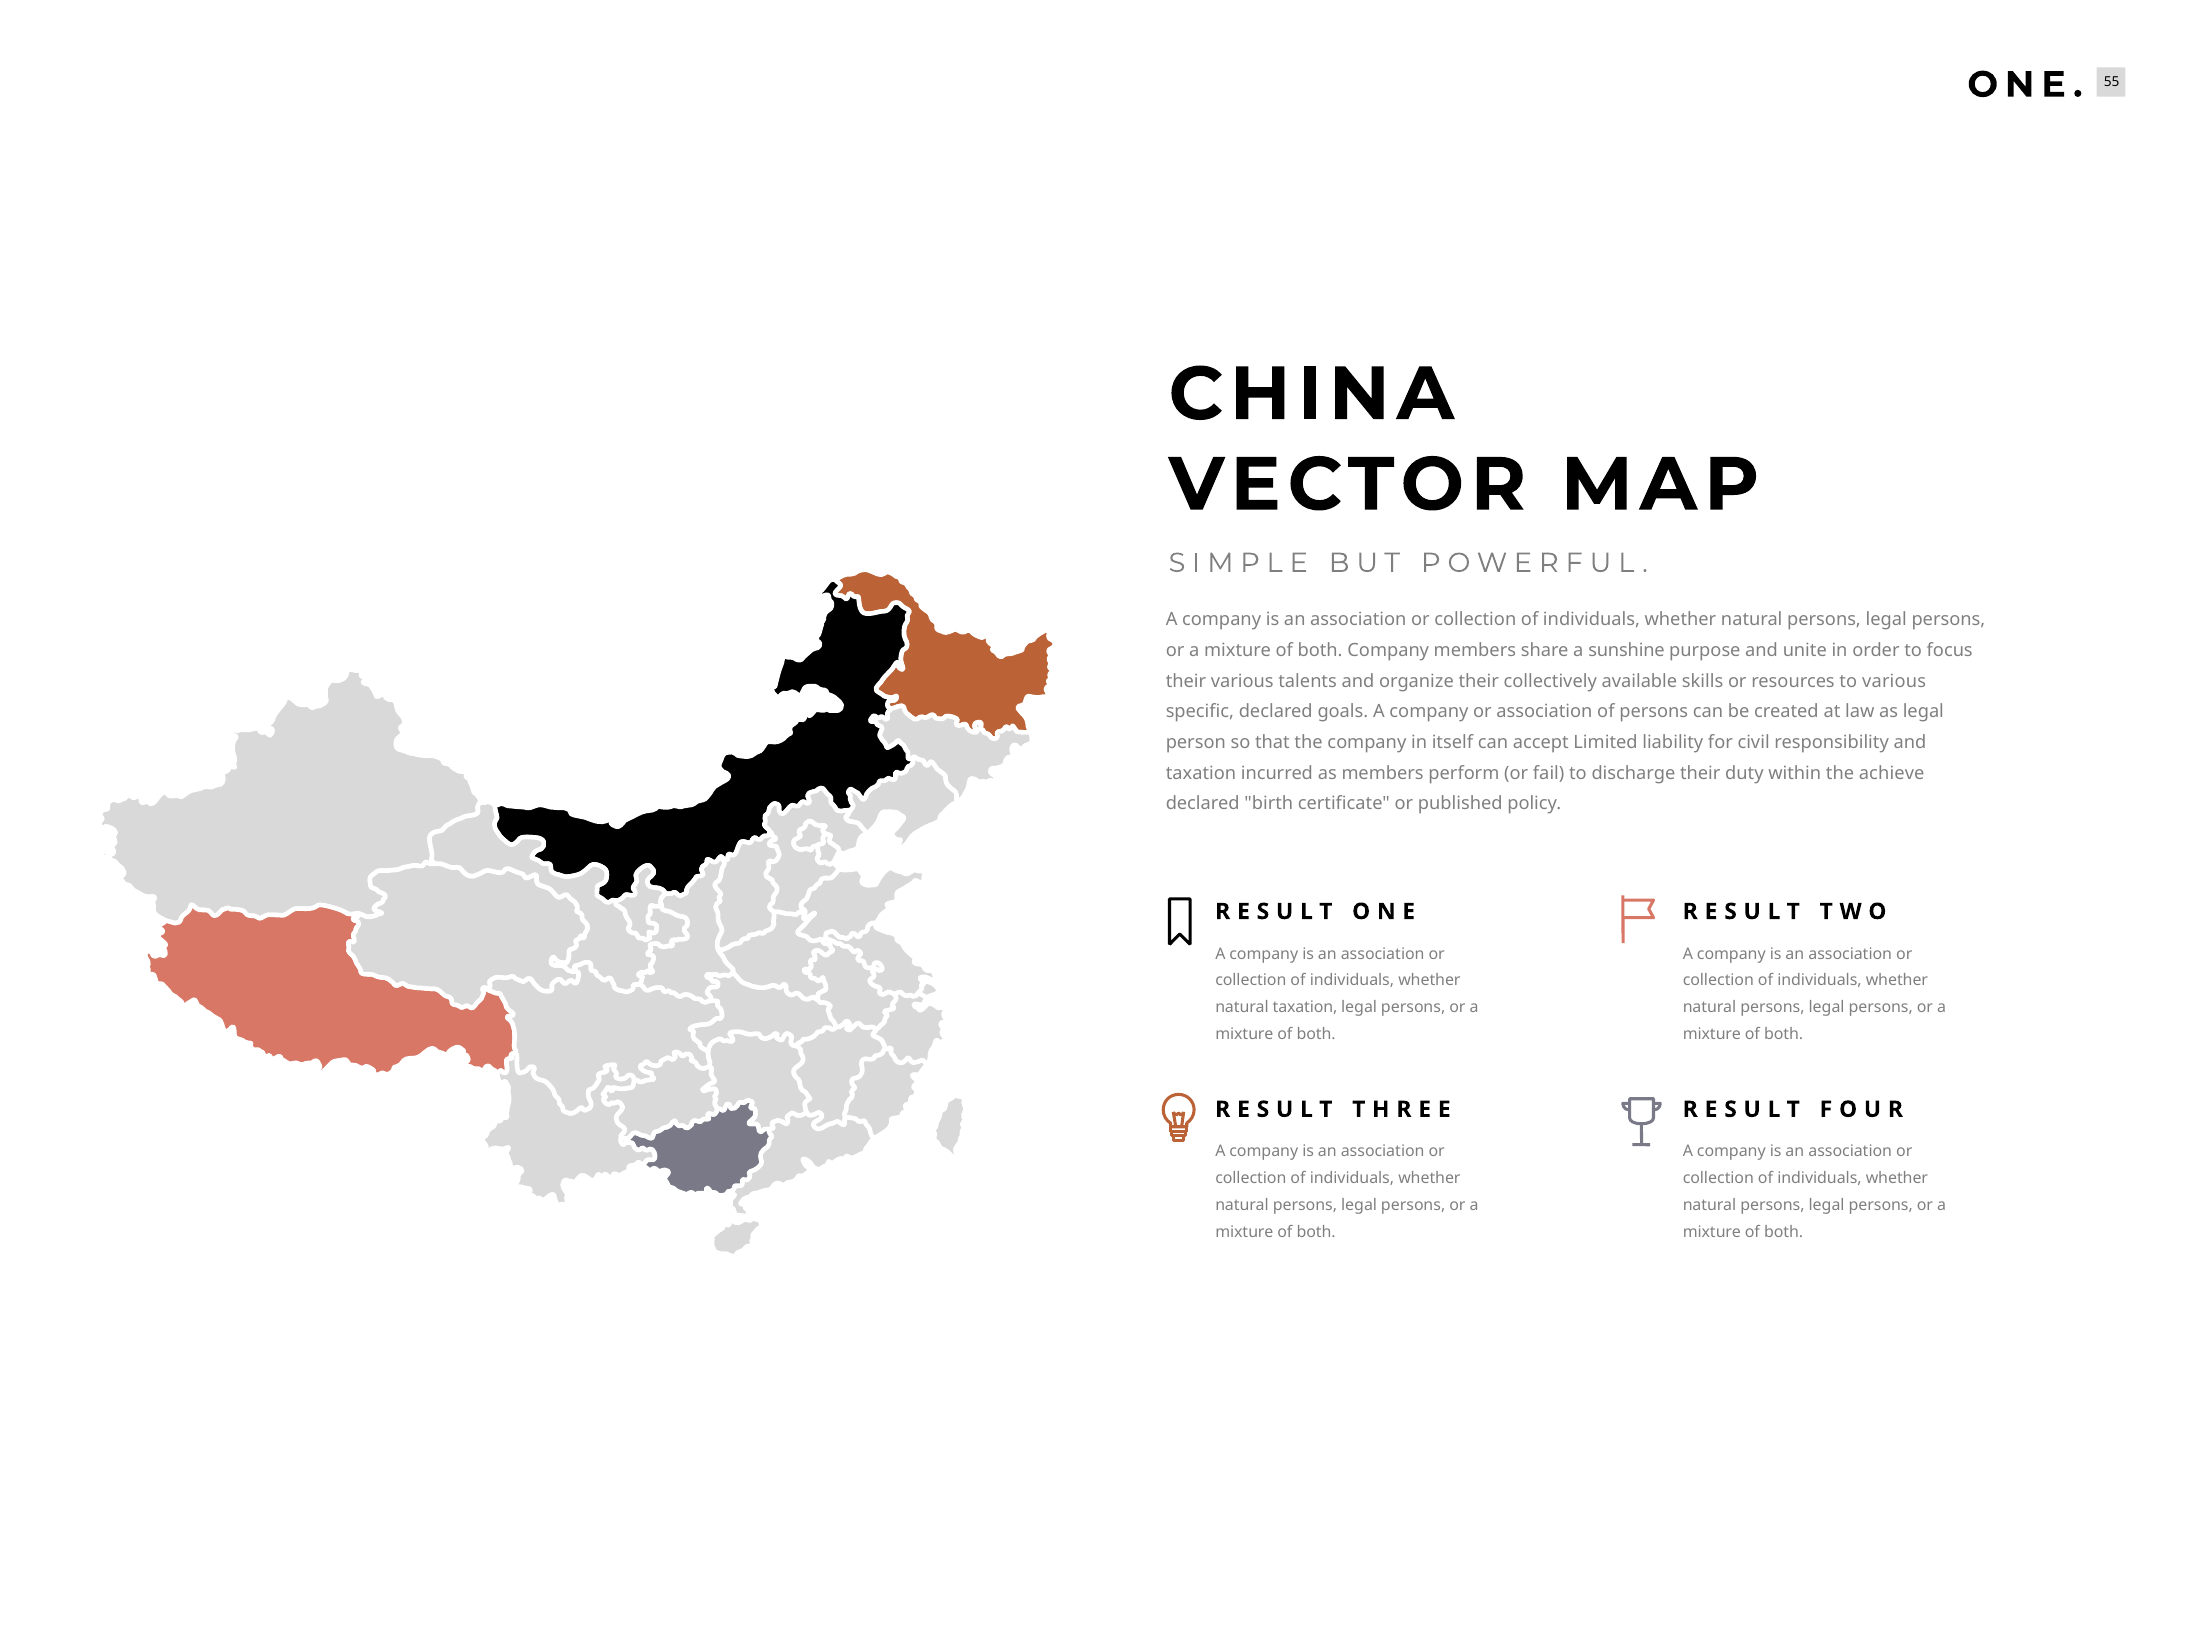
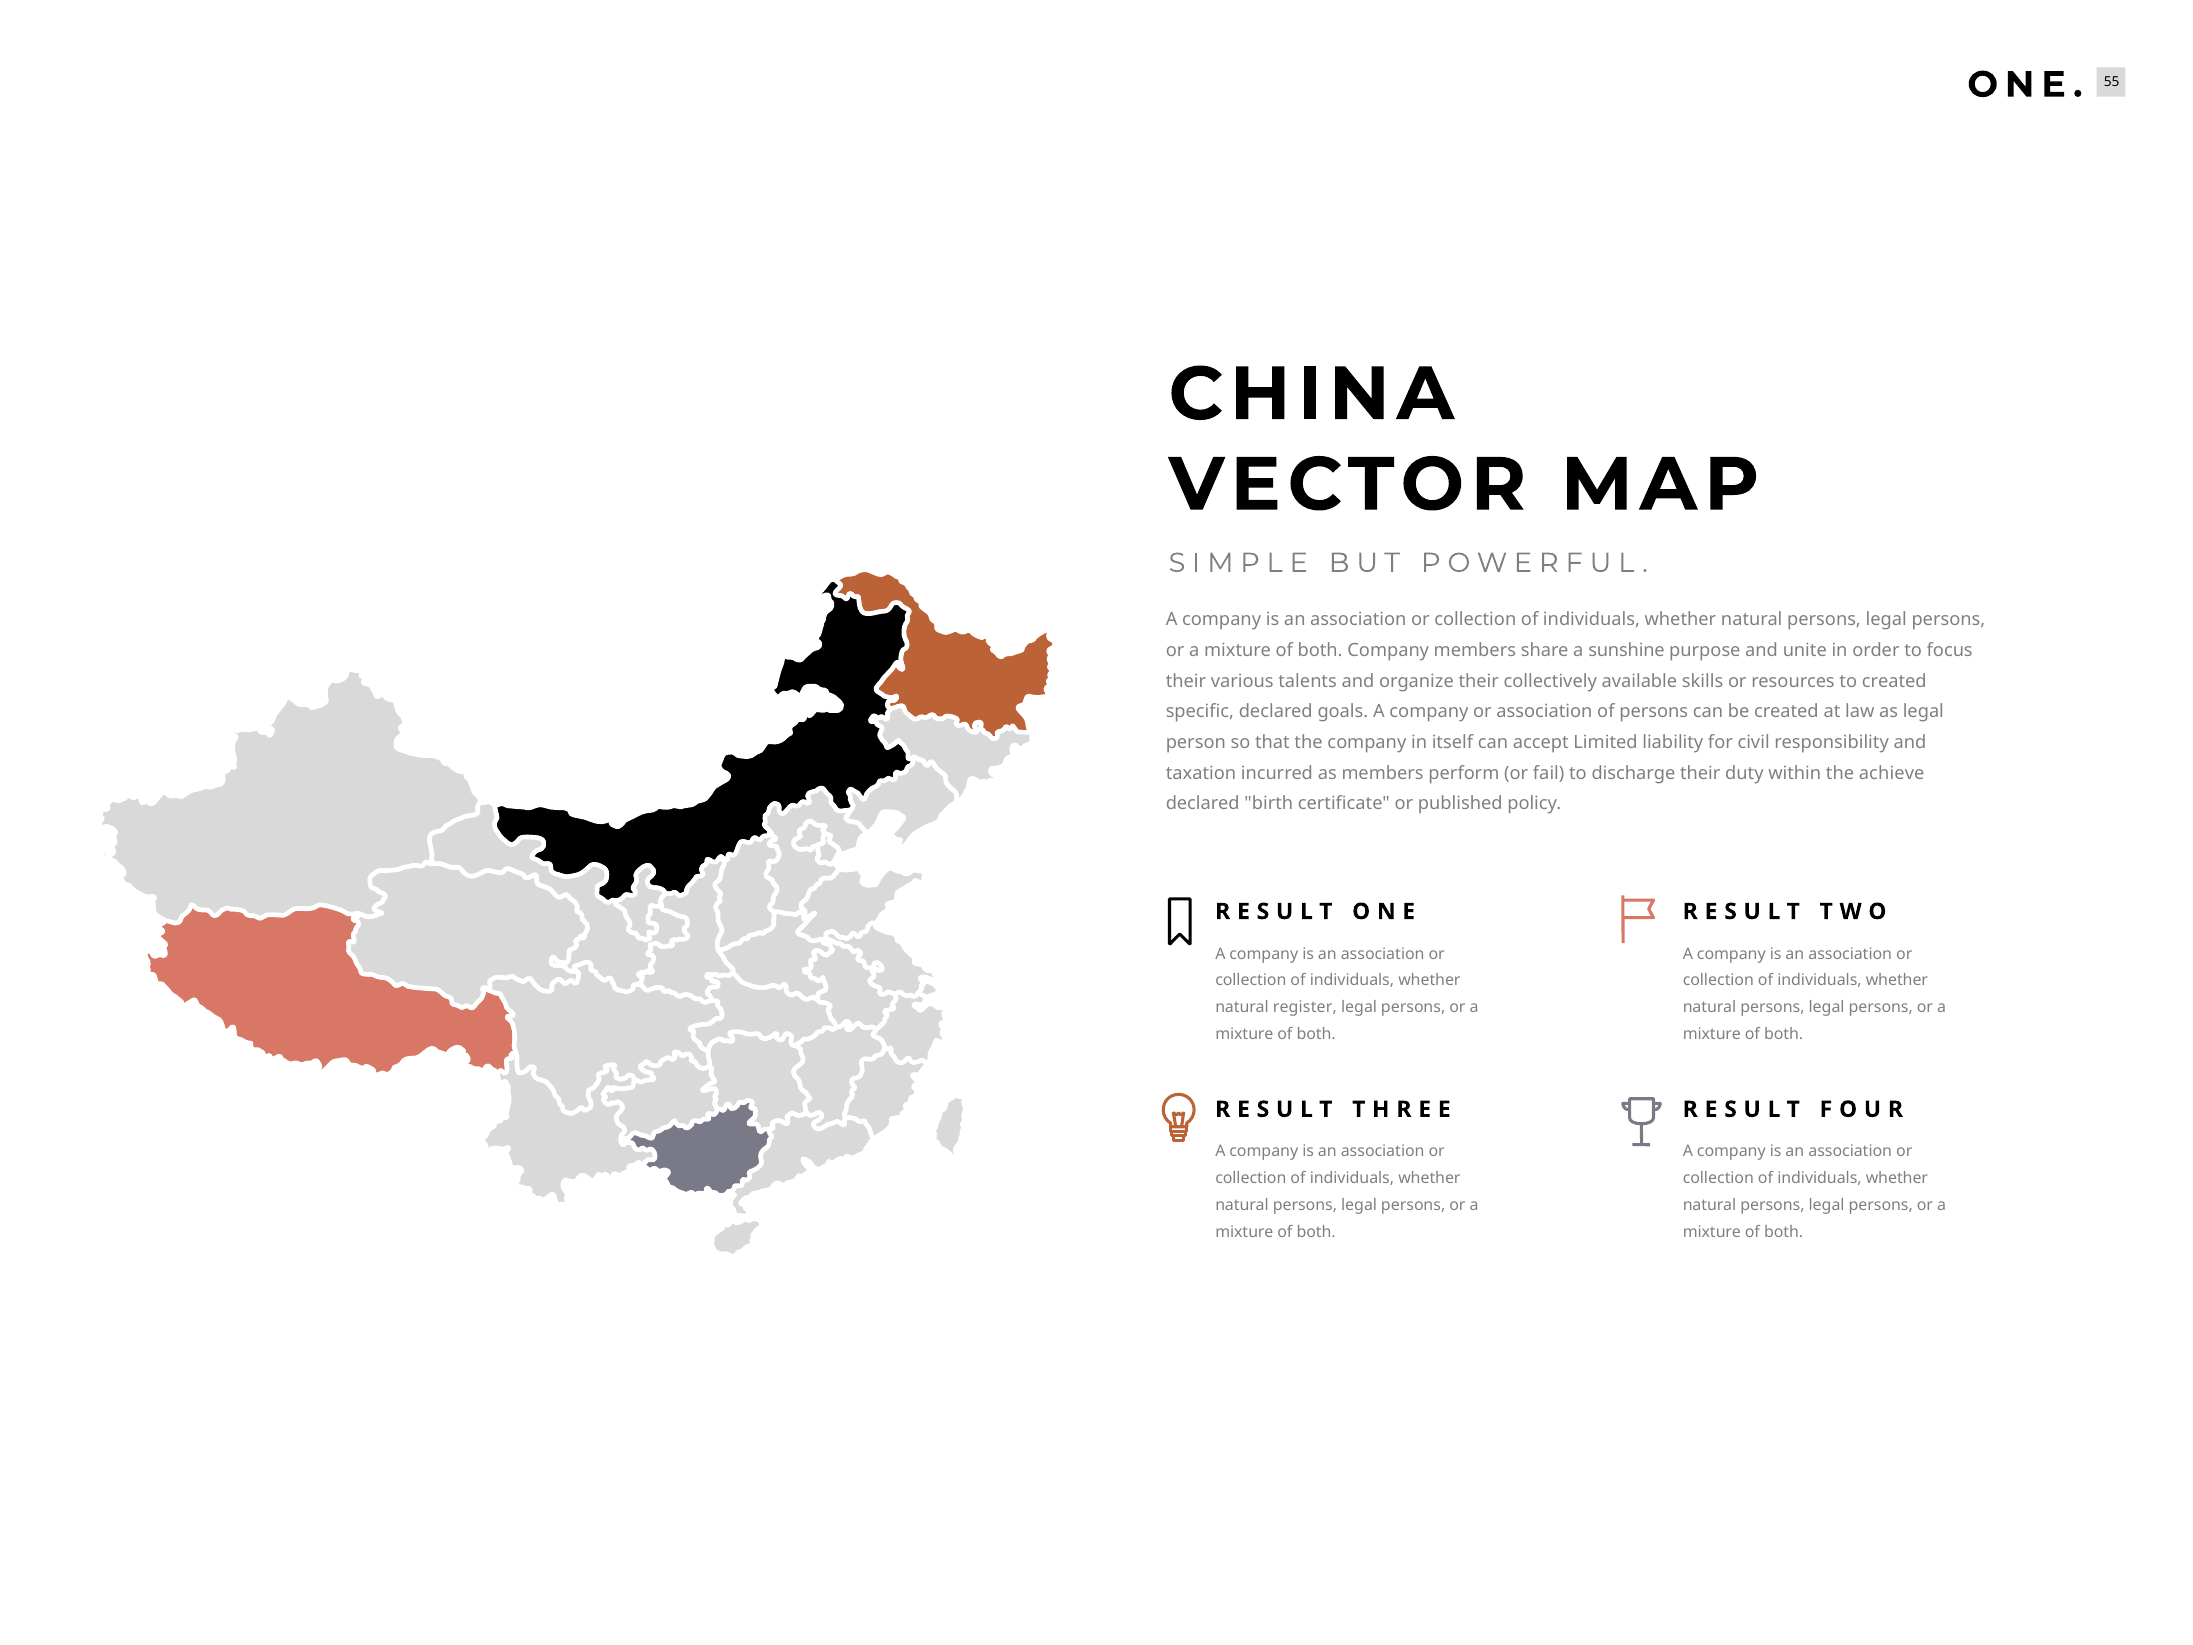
to various: various -> created
natural taxation: taxation -> register
